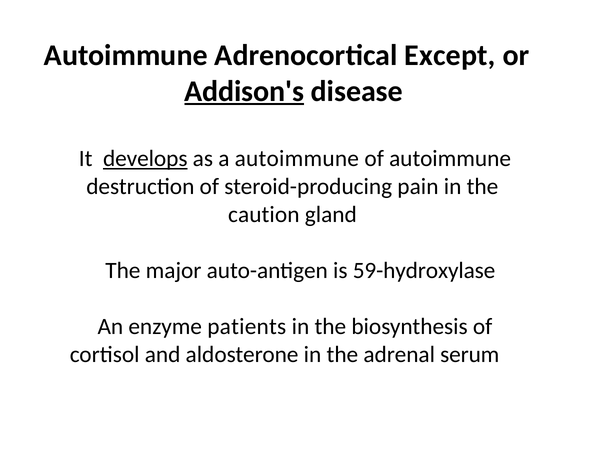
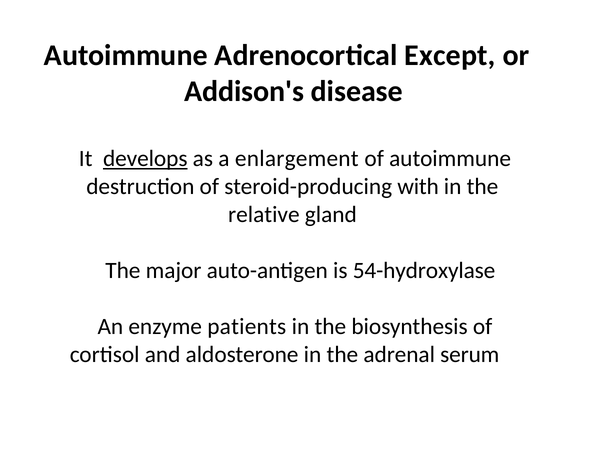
Addison's underline: present -> none
a autoimmune: autoimmune -> enlargement
pain: pain -> with
caution: caution -> relative
59-hydroxylase: 59-hydroxylase -> 54-hydroxylase
